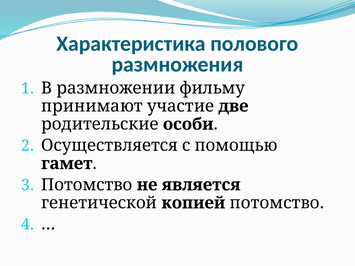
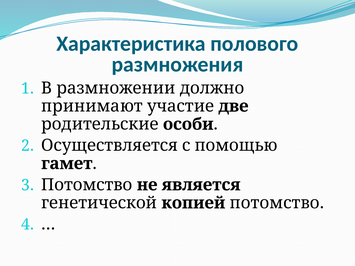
фильму: фильму -> должно
